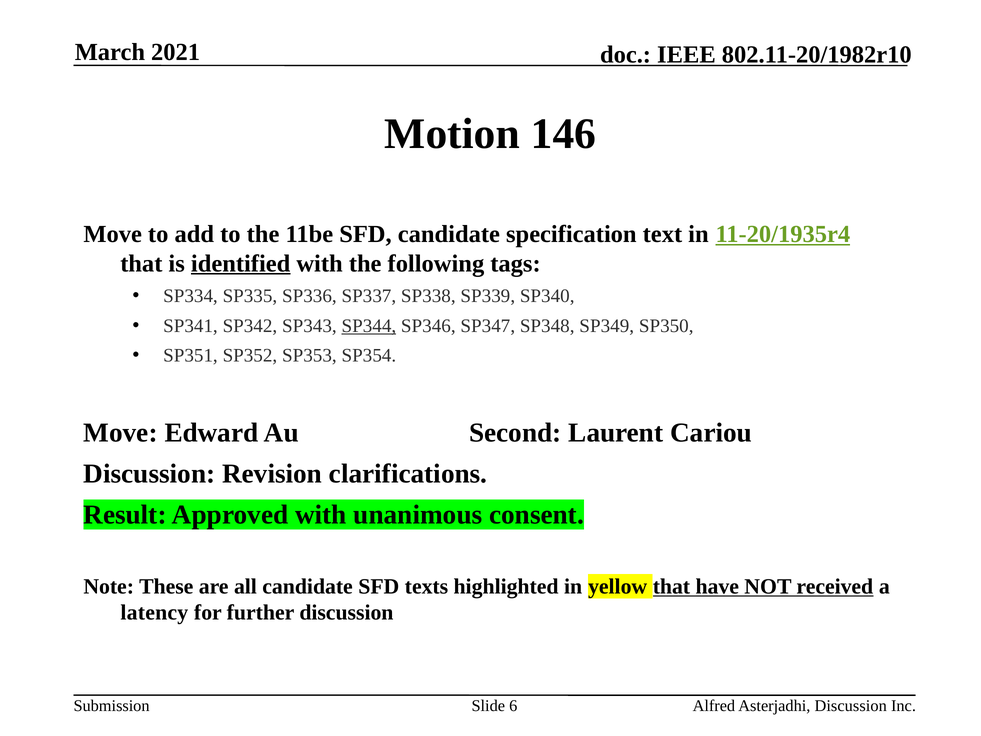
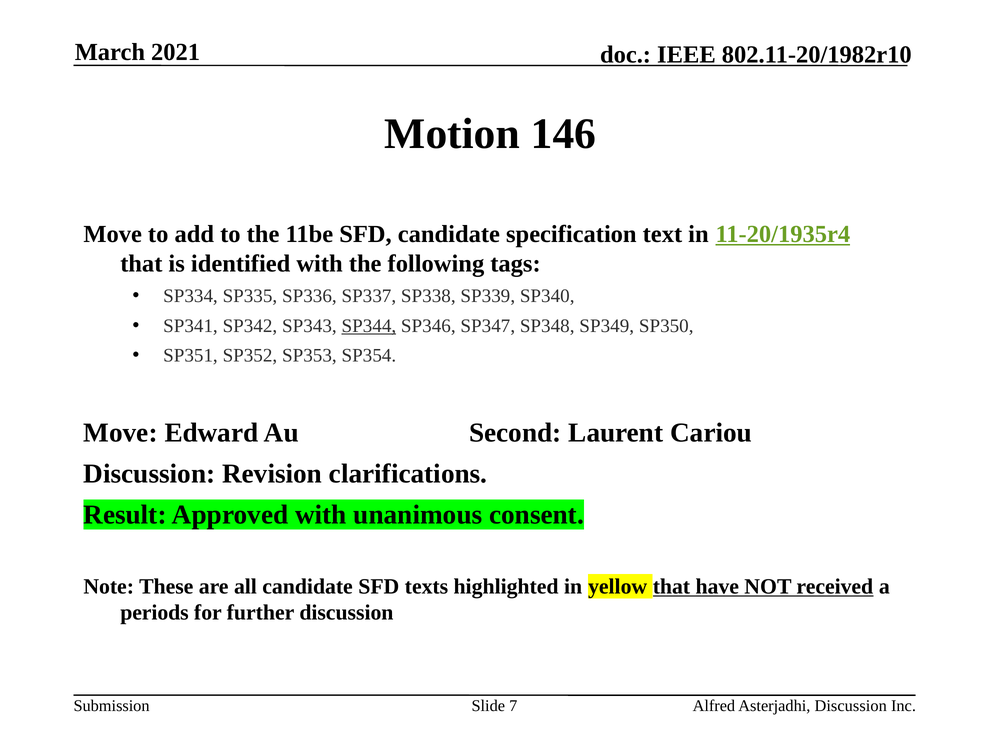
identified underline: present -> none
latency: latency -> periods
6: 6 -> 7
